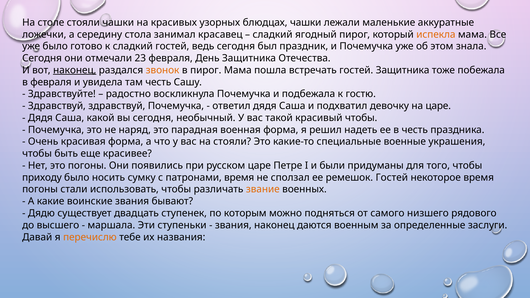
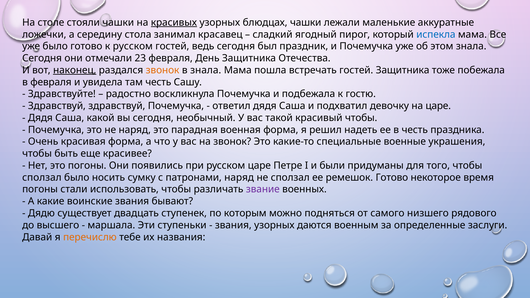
красивых underline: none -> present
испекла colour: orange -> blue
к сладкий: сладкий -> русском
в пирог: пирог -> знала
на стояли: стояли -> звонок
приходу at (42, 178): приходу -> сползал
патронами время: время -> наряд
ремешок Гостей: Гостей -> Готово
звание colour: orange -> purple
звания наконец: наконец -> узорных
